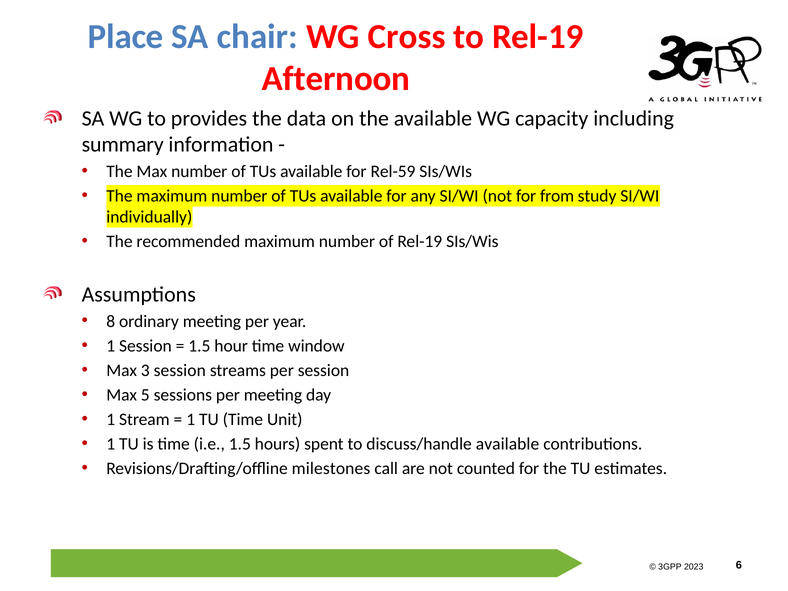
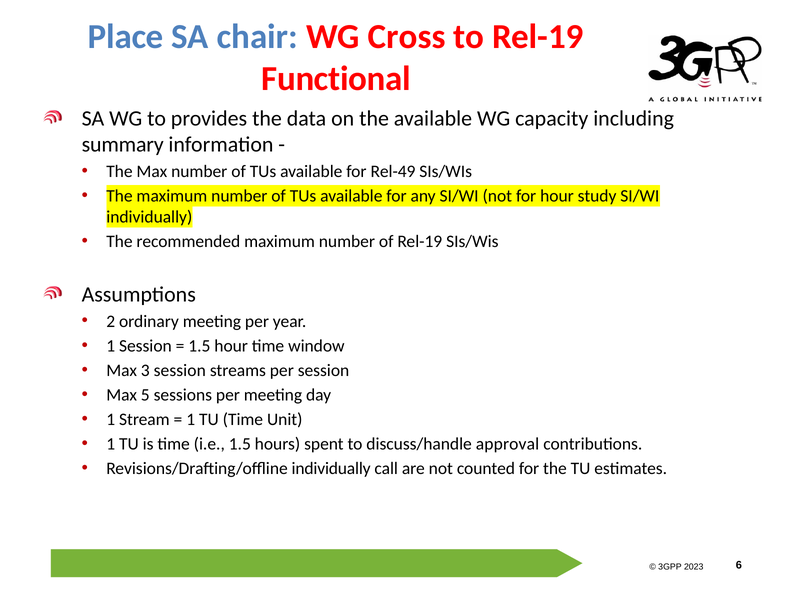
Afternoon: Afternoon -> Functional
Rel-59: Rel-59 -> Rel-49
for from: from -> hour
8: 8 -> 2
discuss/handle available: available -> approval
Revisions/Drafting/offline milestones: milestones -> individually
